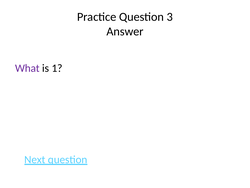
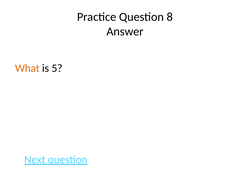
3: 3 -> 8
What colour: purple -> orange
1: 1 -> 5
